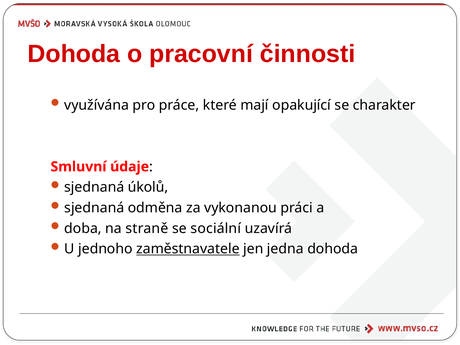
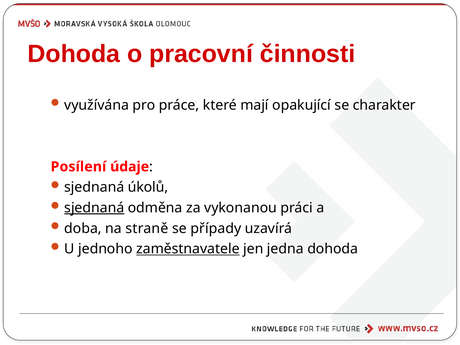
Smluvní: Smluvní -> Posílení
sjednaná at (94, 208) underline: none -> present
sociální: sociální -> případy
